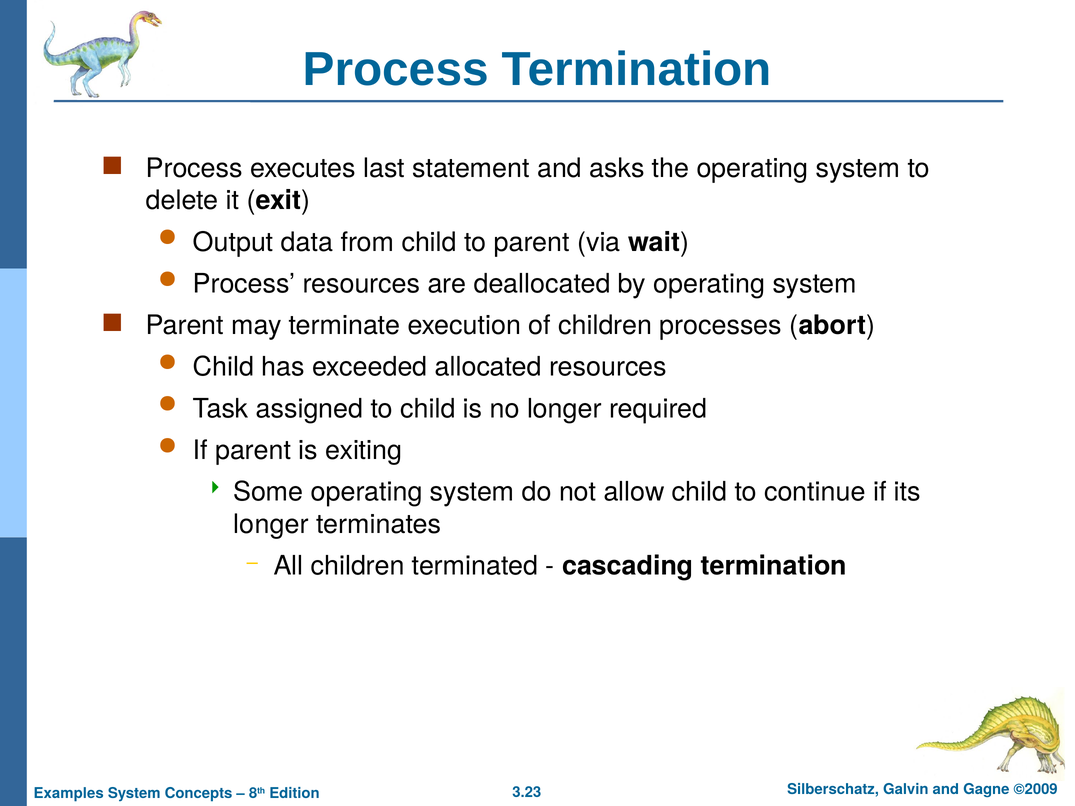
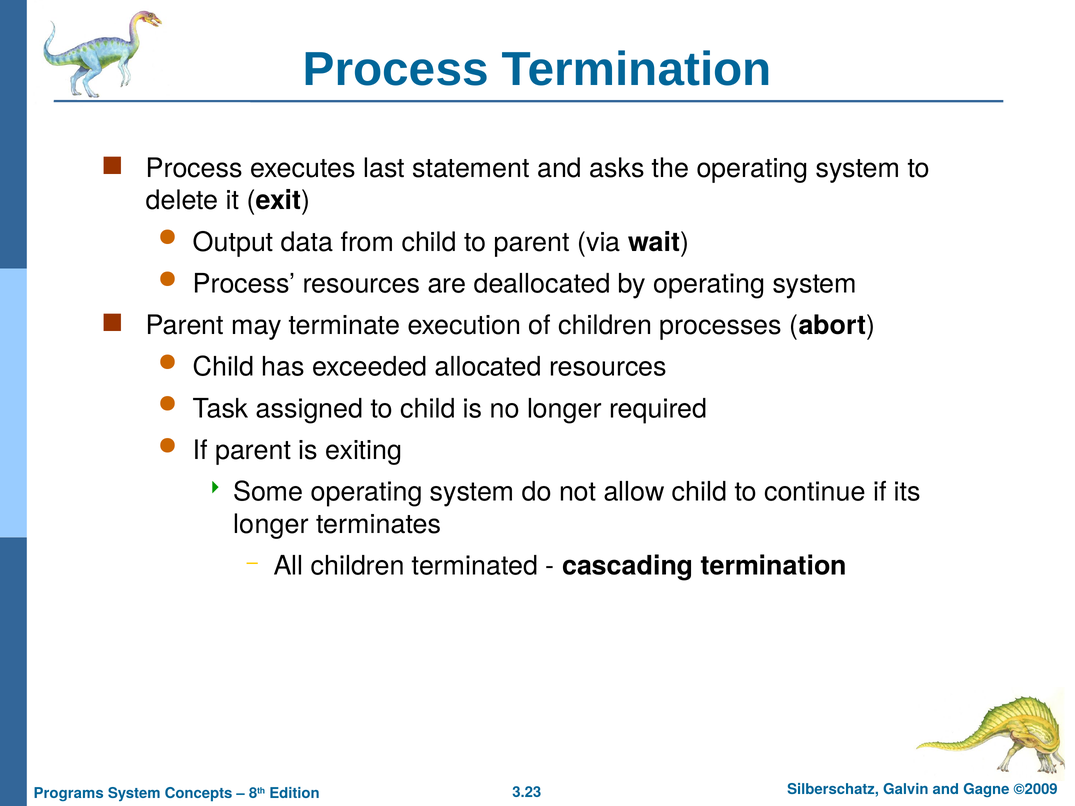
Examples: Examples -> Programs
